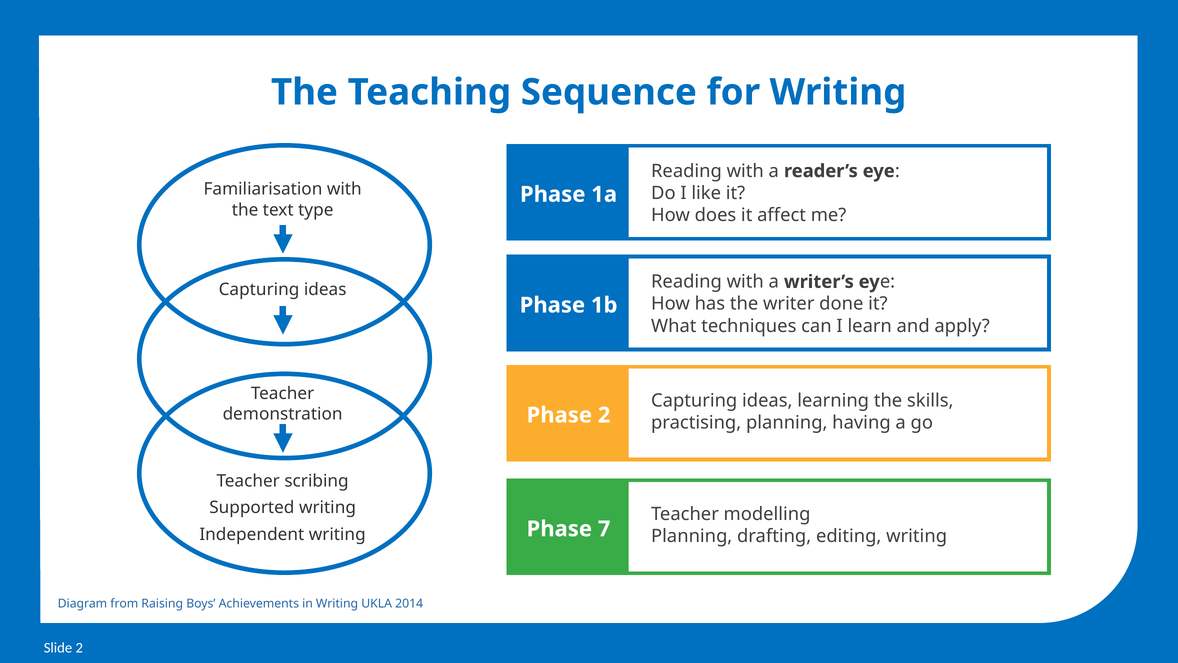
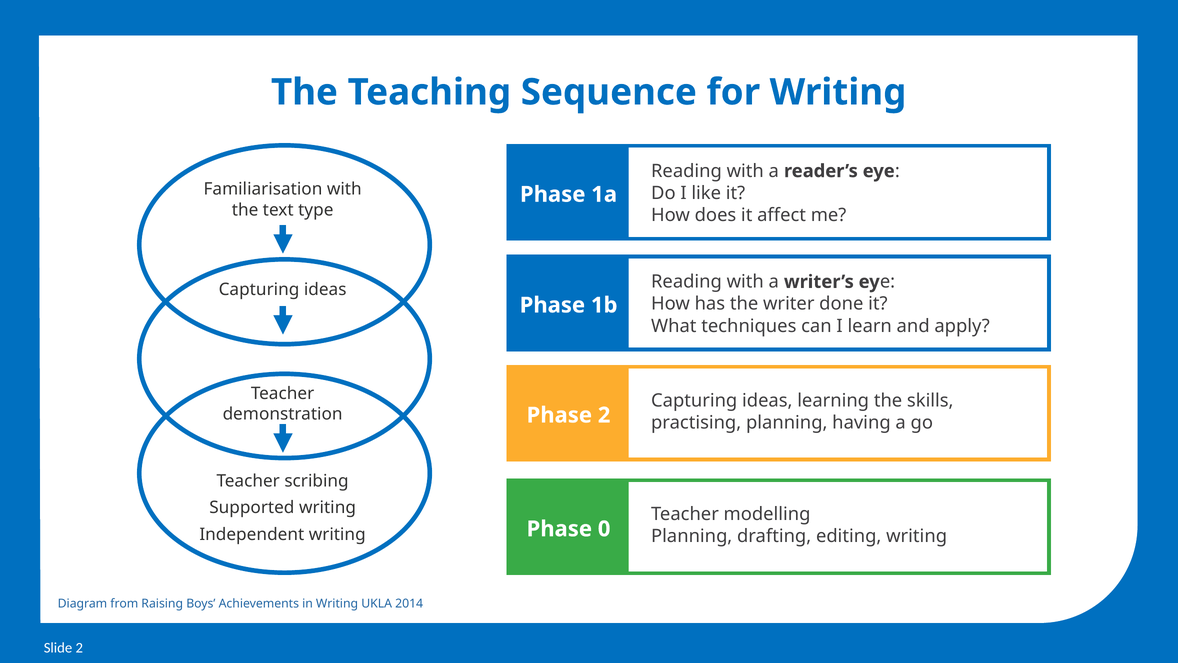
7: 7 -> 0
